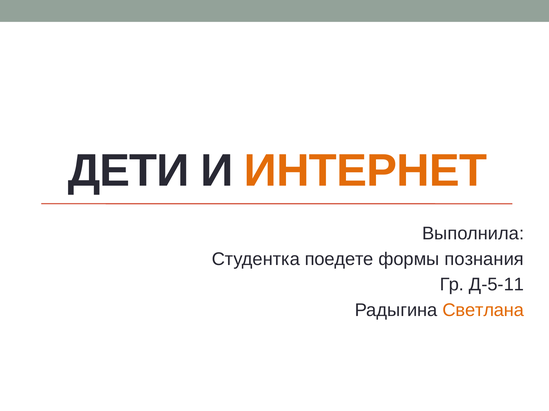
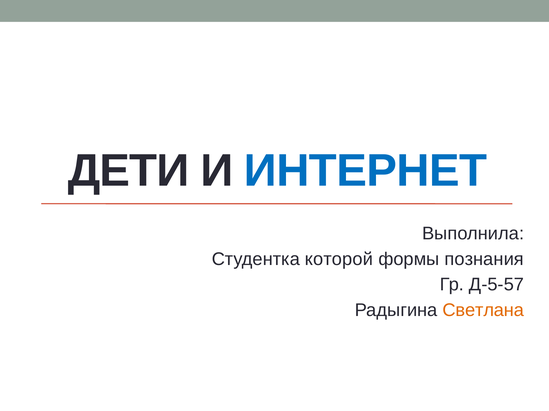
ИНТЕРНЕТ colour: orange -> blue
поедете: поедете -> которой
Д-5-11: Д-5-11 -> Д-5-57
